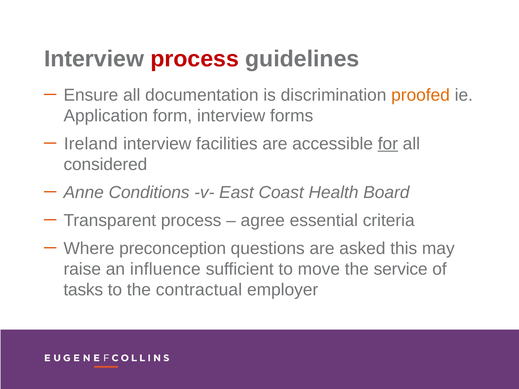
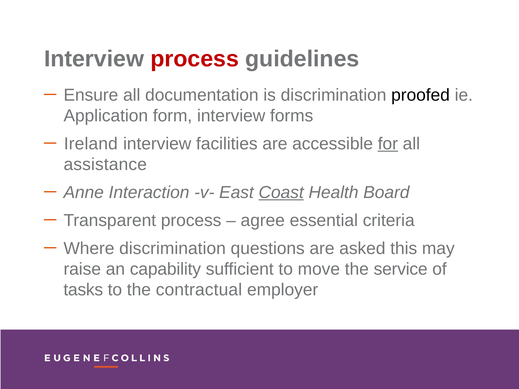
proofed colour: orange -> black
considered: considered -> assistance
Conditions: Conditions -> Interaction
Coast underline: none -> present
Where preconception: preconception -> discrimination
influence: influence -> capability
